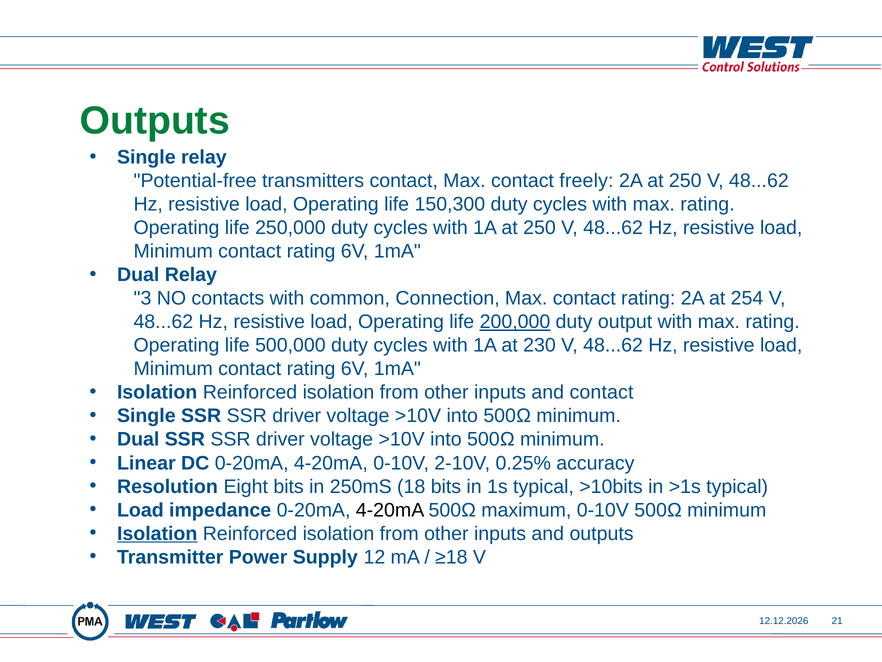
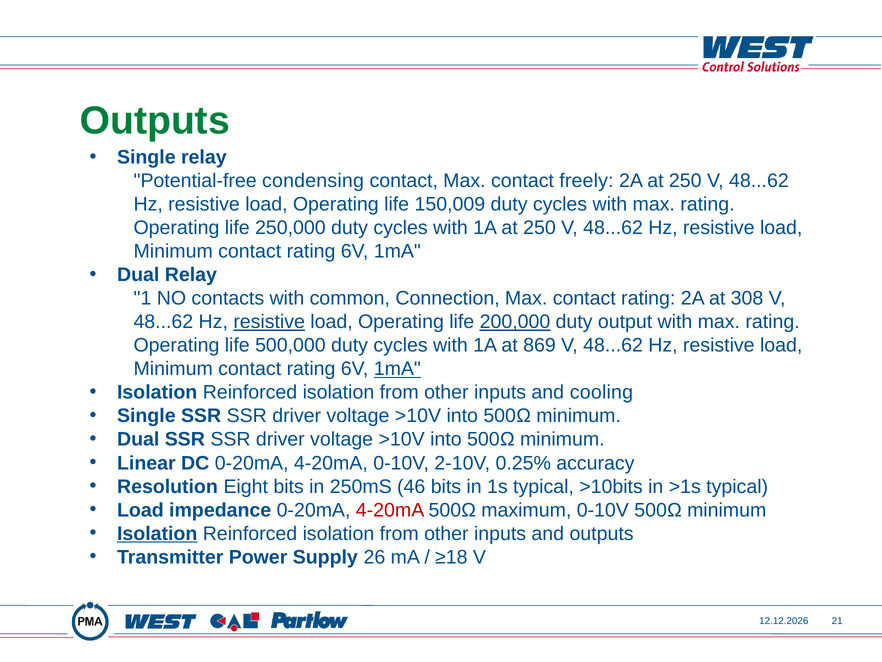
transmitters: transmitters -> condensing
150,300: 150,300 -> 150,009
3: 3 -> 1
254: 254 -> 308
resistive at (269, 322) underline: none -> present
230: 230 -> 869
1mA at (397, 369) underline: none -> present
and contact: contact -> cooling
18: 18 -> 46
4-20mA at (390, 510) colour: black -> red
12: 12 -> 26
